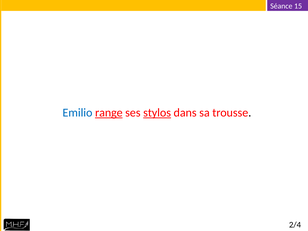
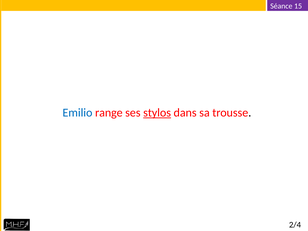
range underline: present -> none
